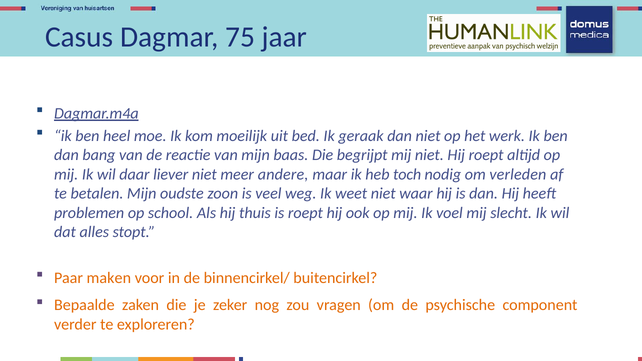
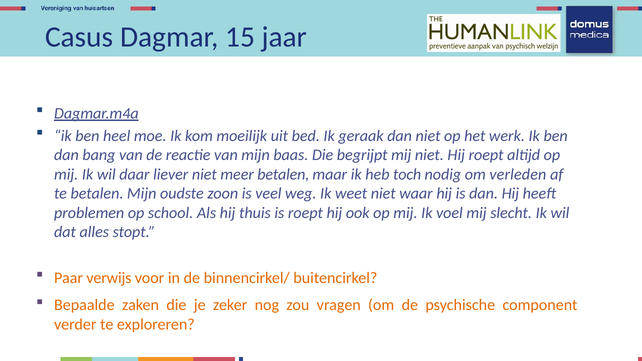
75: 75 -> 15
meer andere: andere -> betalen
maken: maken -> verwijs
